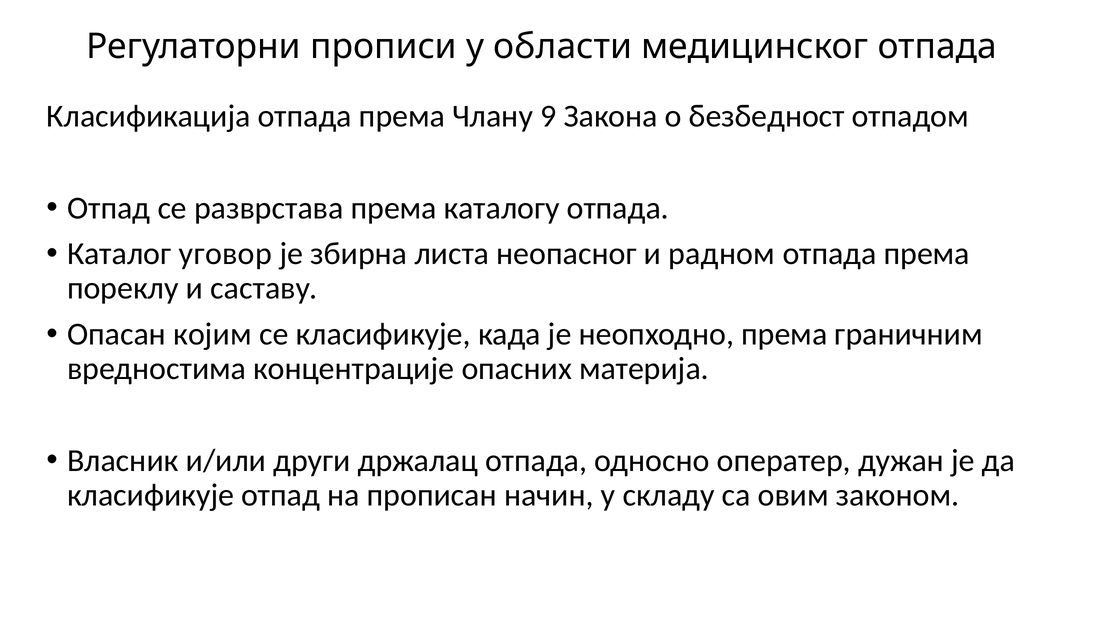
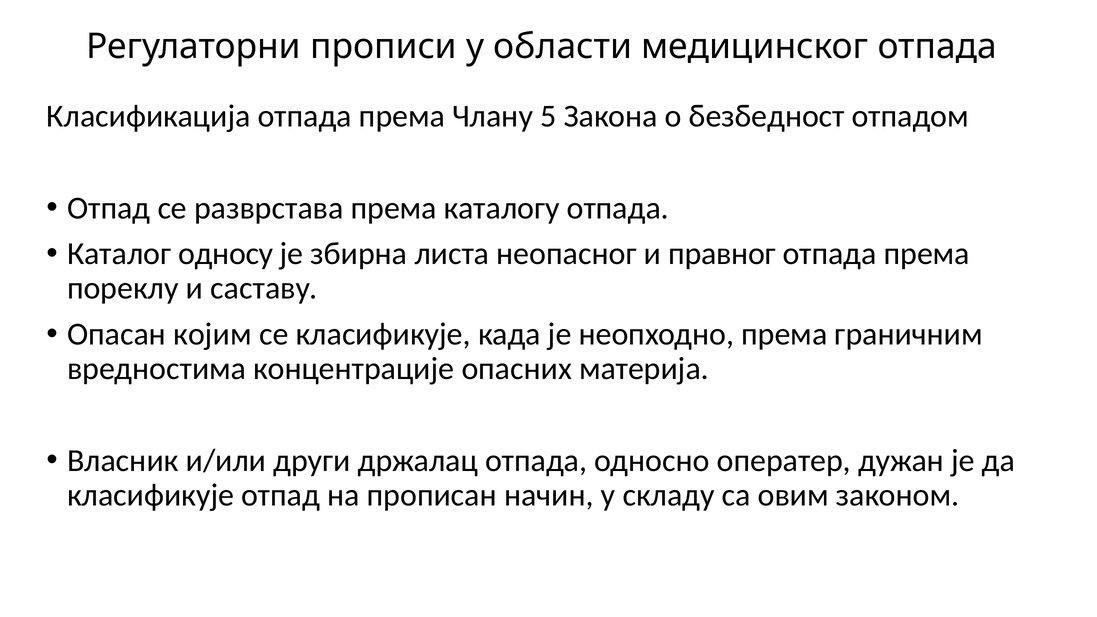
9: 9 -> 5
уговор: уговор -> односу
радном: радном -> правног
